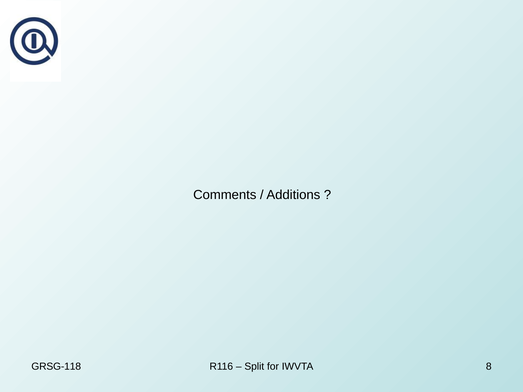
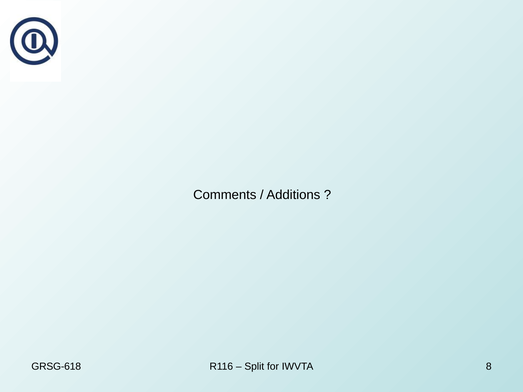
GRSG-118: GRSG-118 -> GRSG-618
